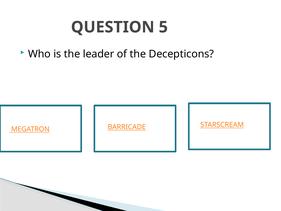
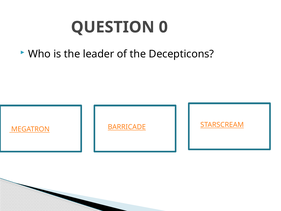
5: 5 -> 0
